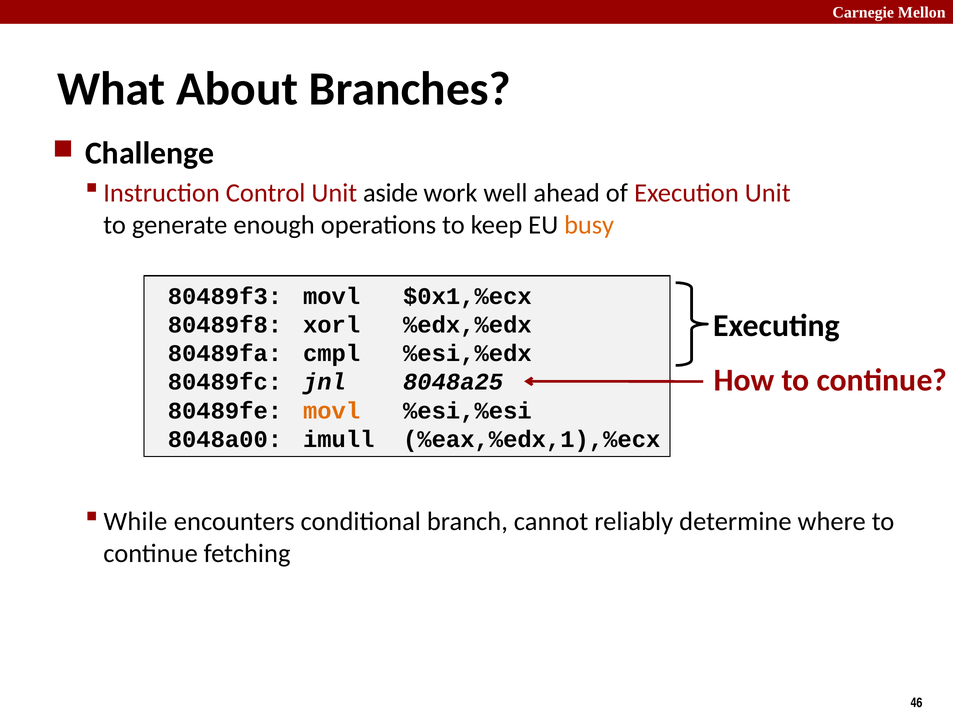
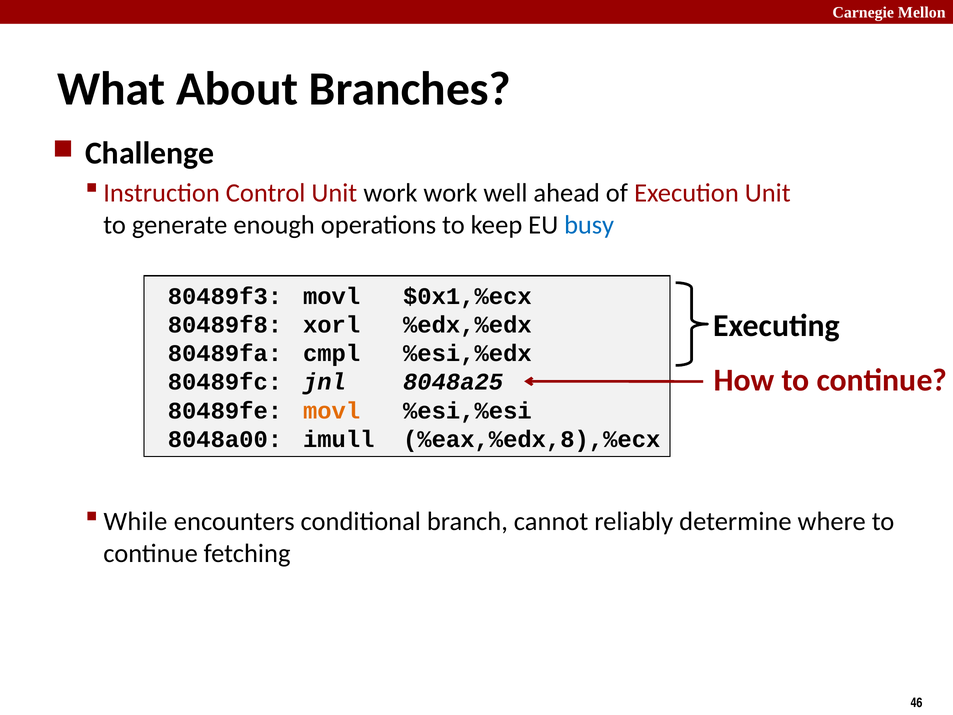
Unit aside: aside -> work
busy colour: orange -> blue
%eax,%edx,1),%ecx: %eax,%edx,1),%ecx -> %eax,%edx,8),%ecx
